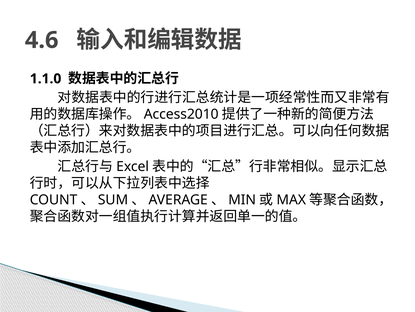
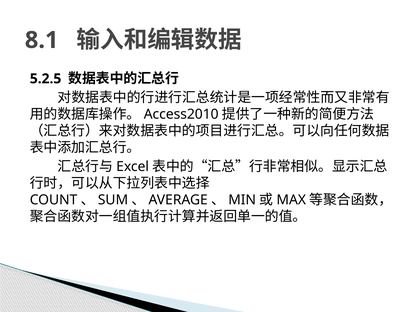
4.6: 4.6 -> 8.1
1.1.0: 1.1.0 -> 5.2.5
